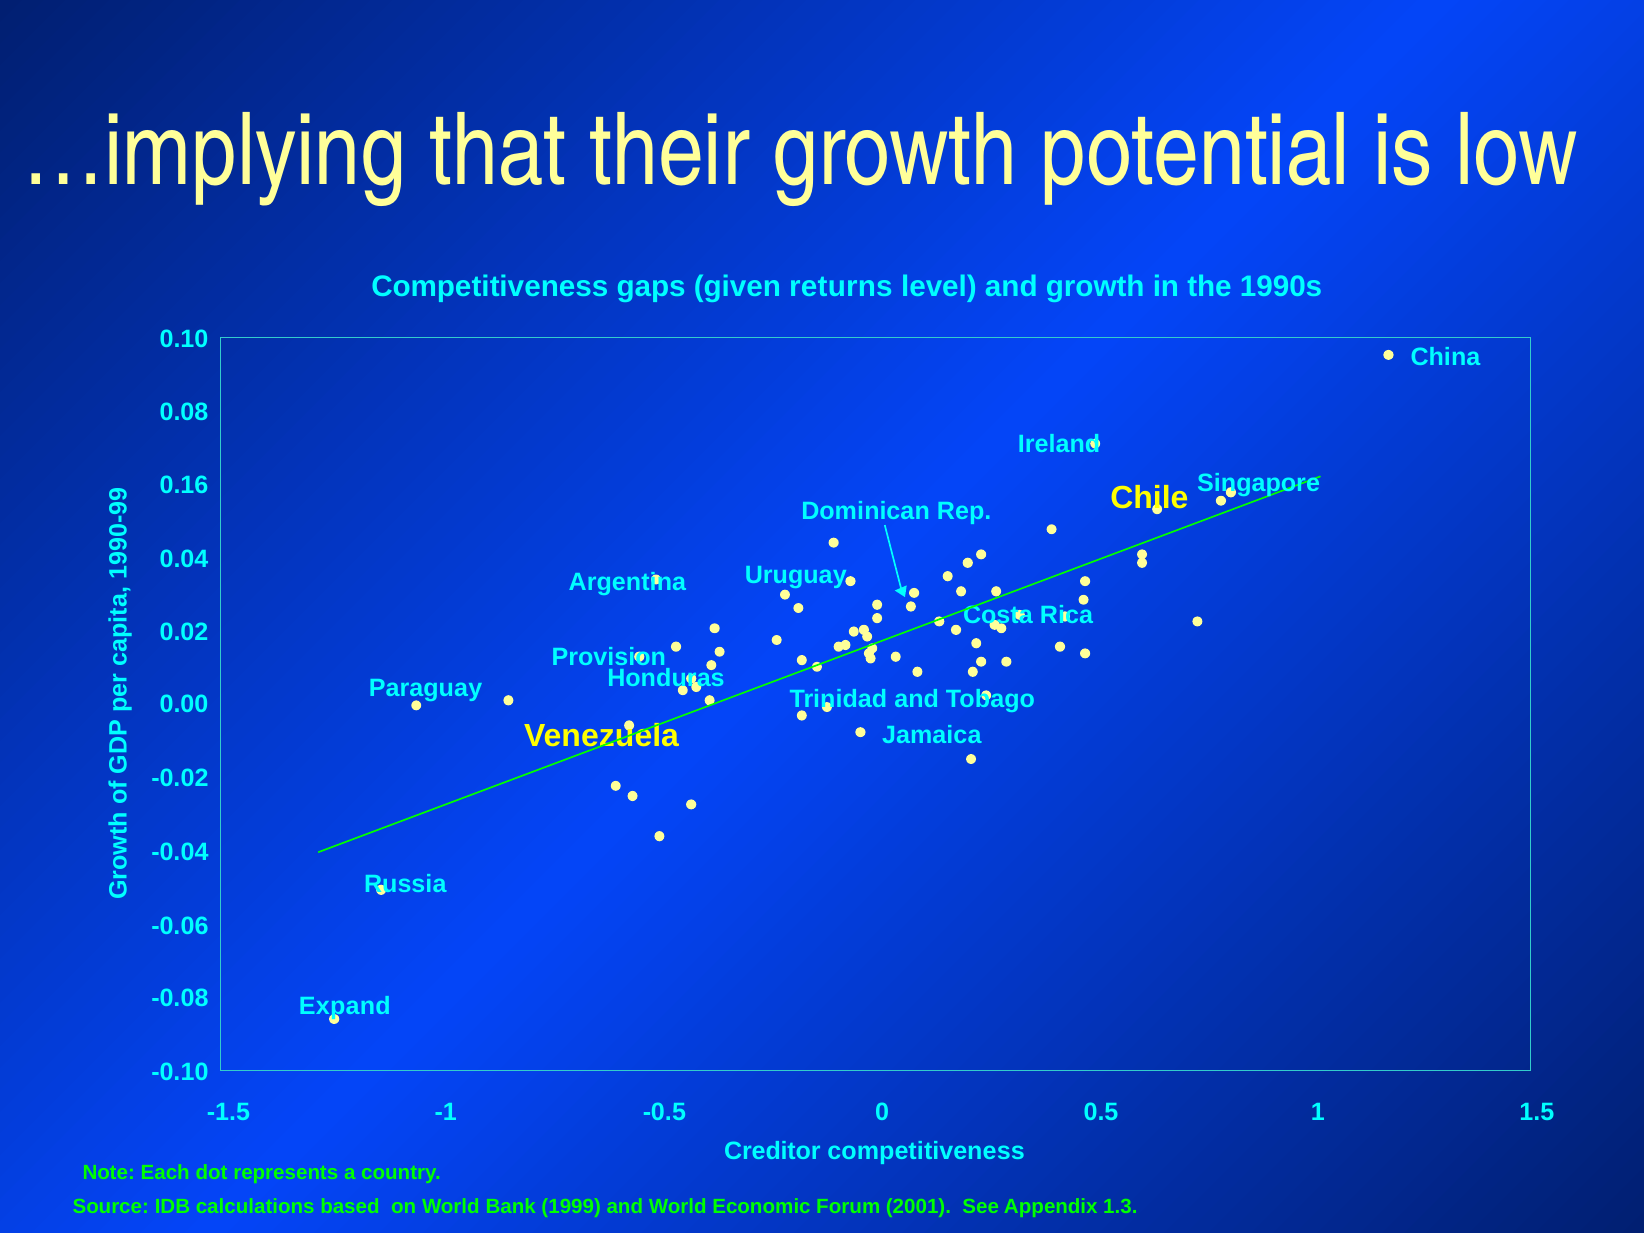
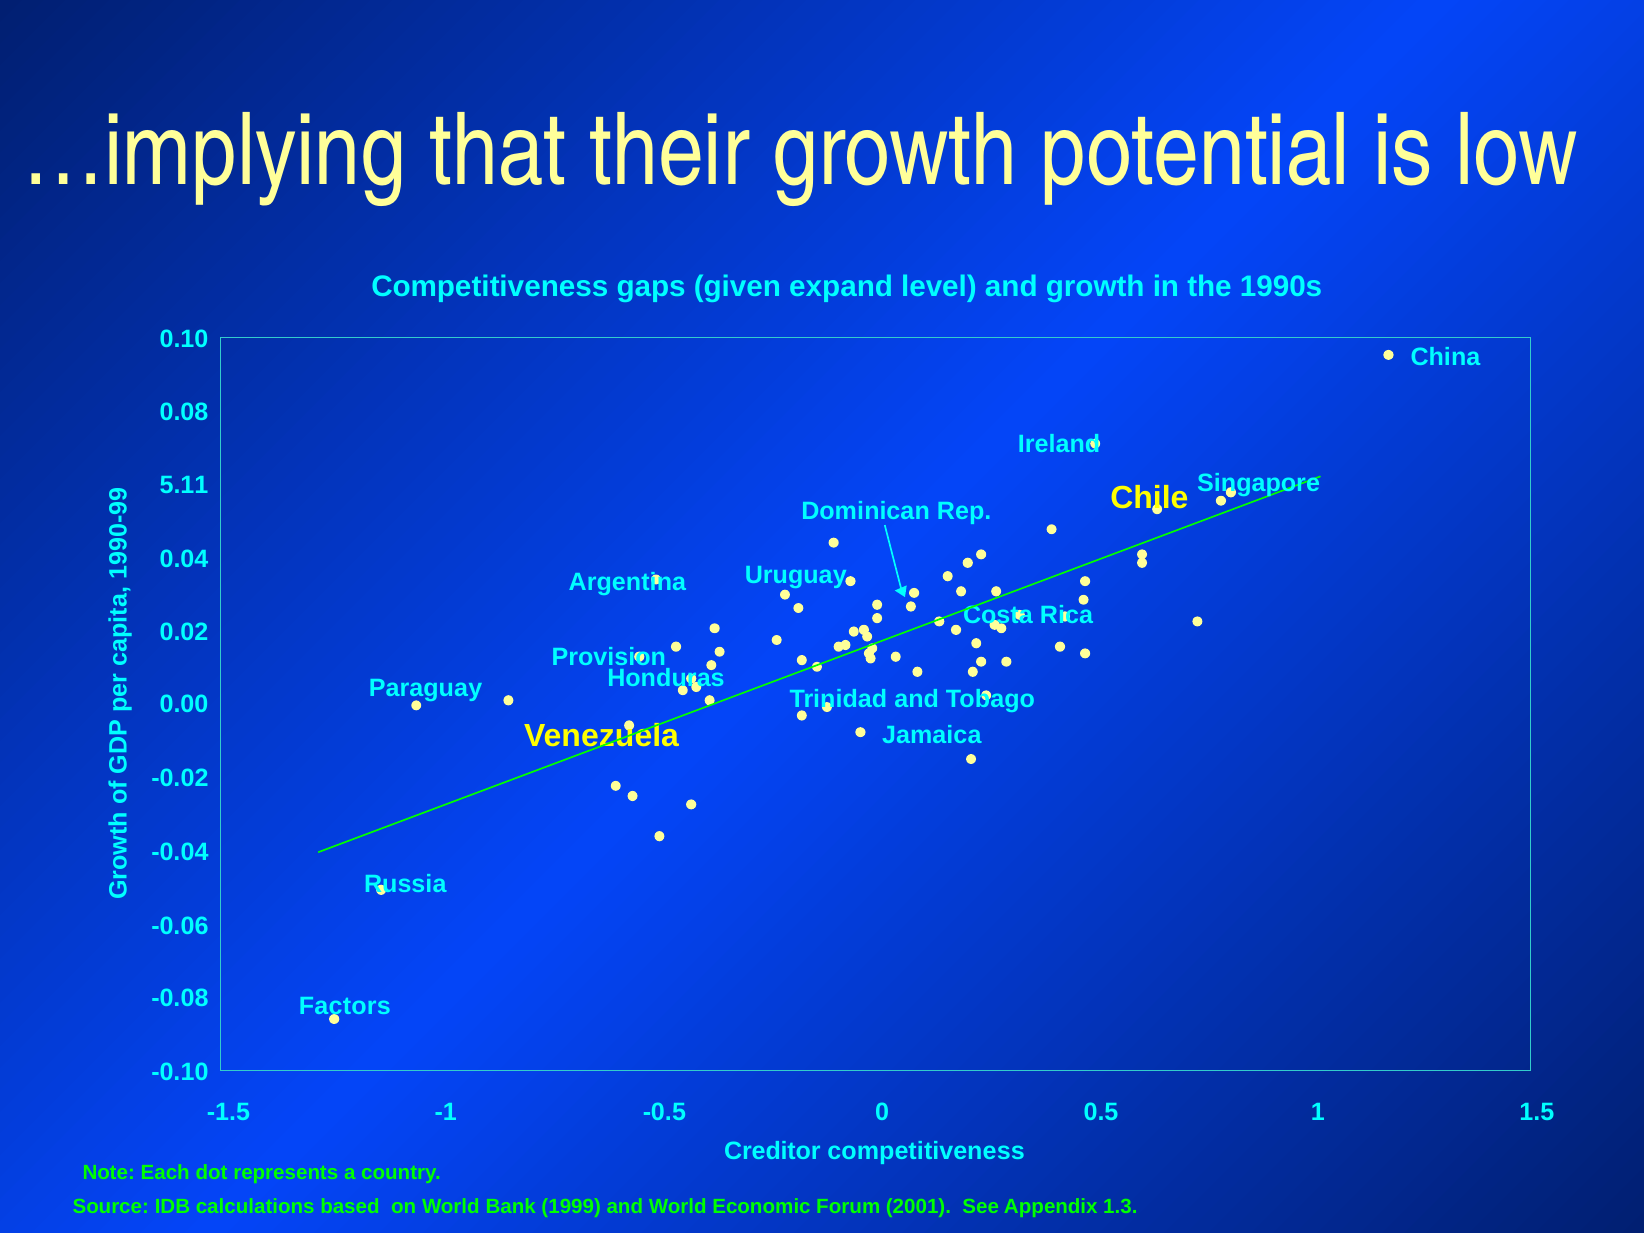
returns: returns -> expand
0.16: 0.16 -> 5.11
Expand: Expand -> Factors
